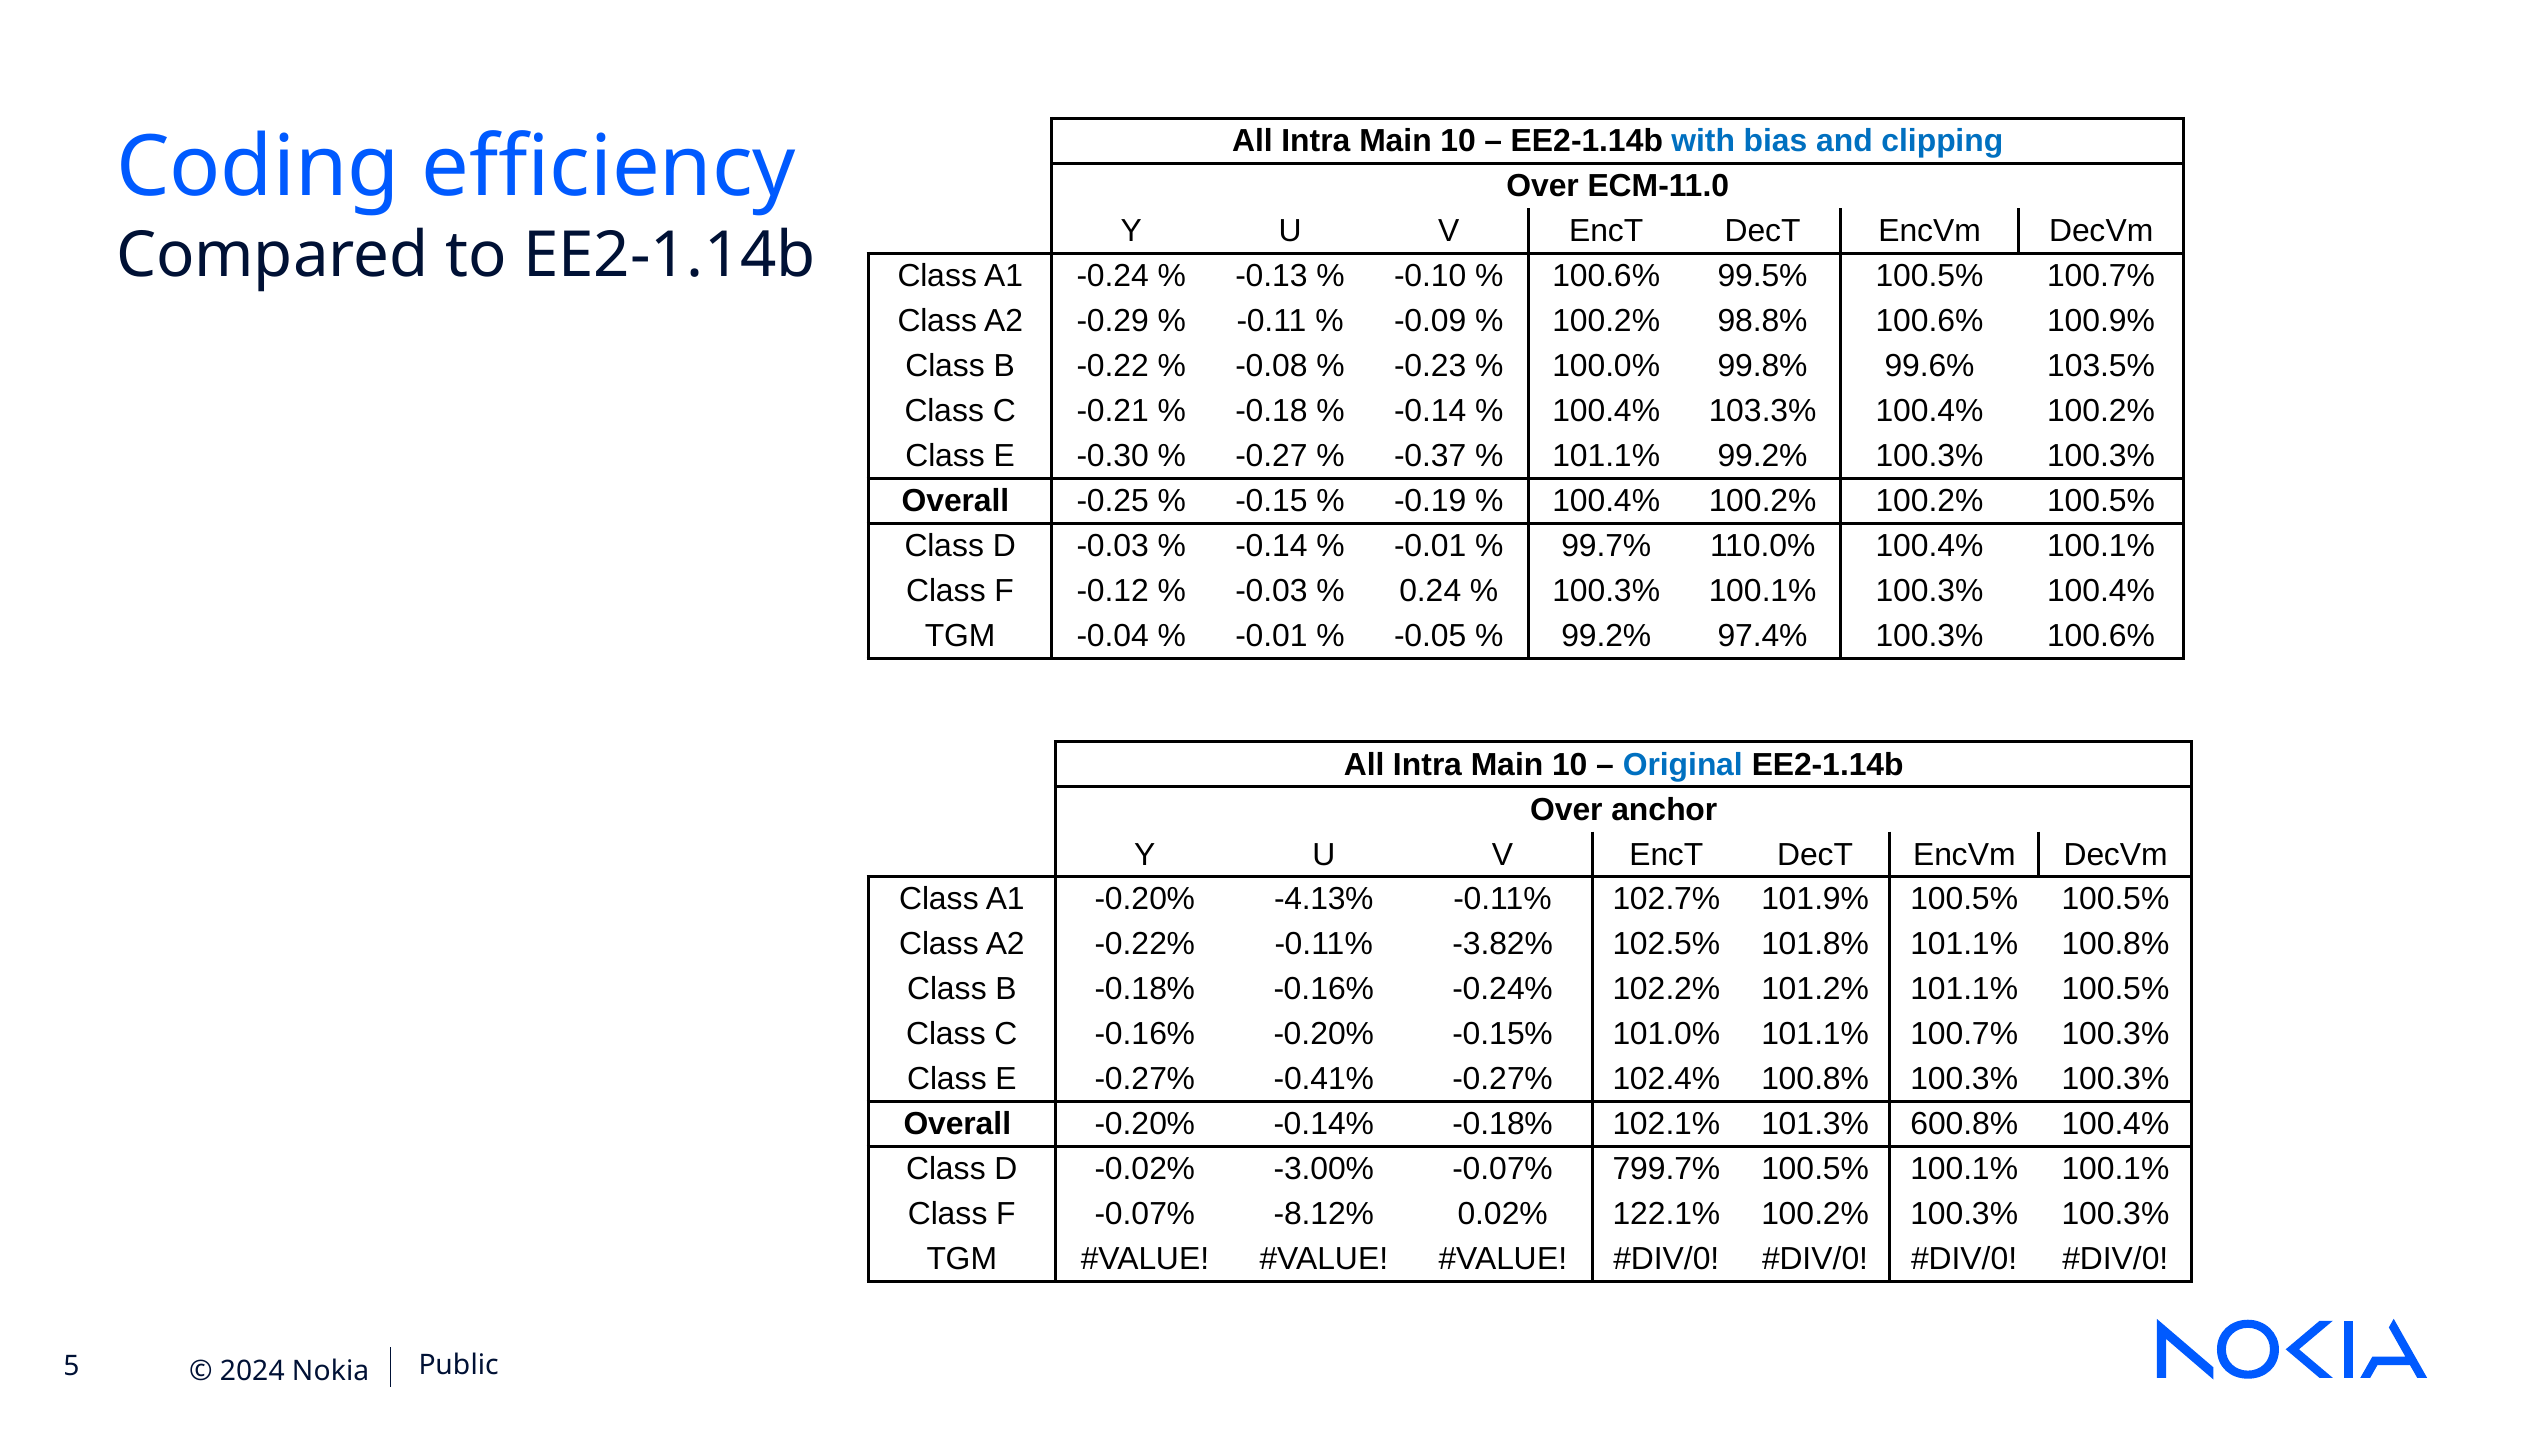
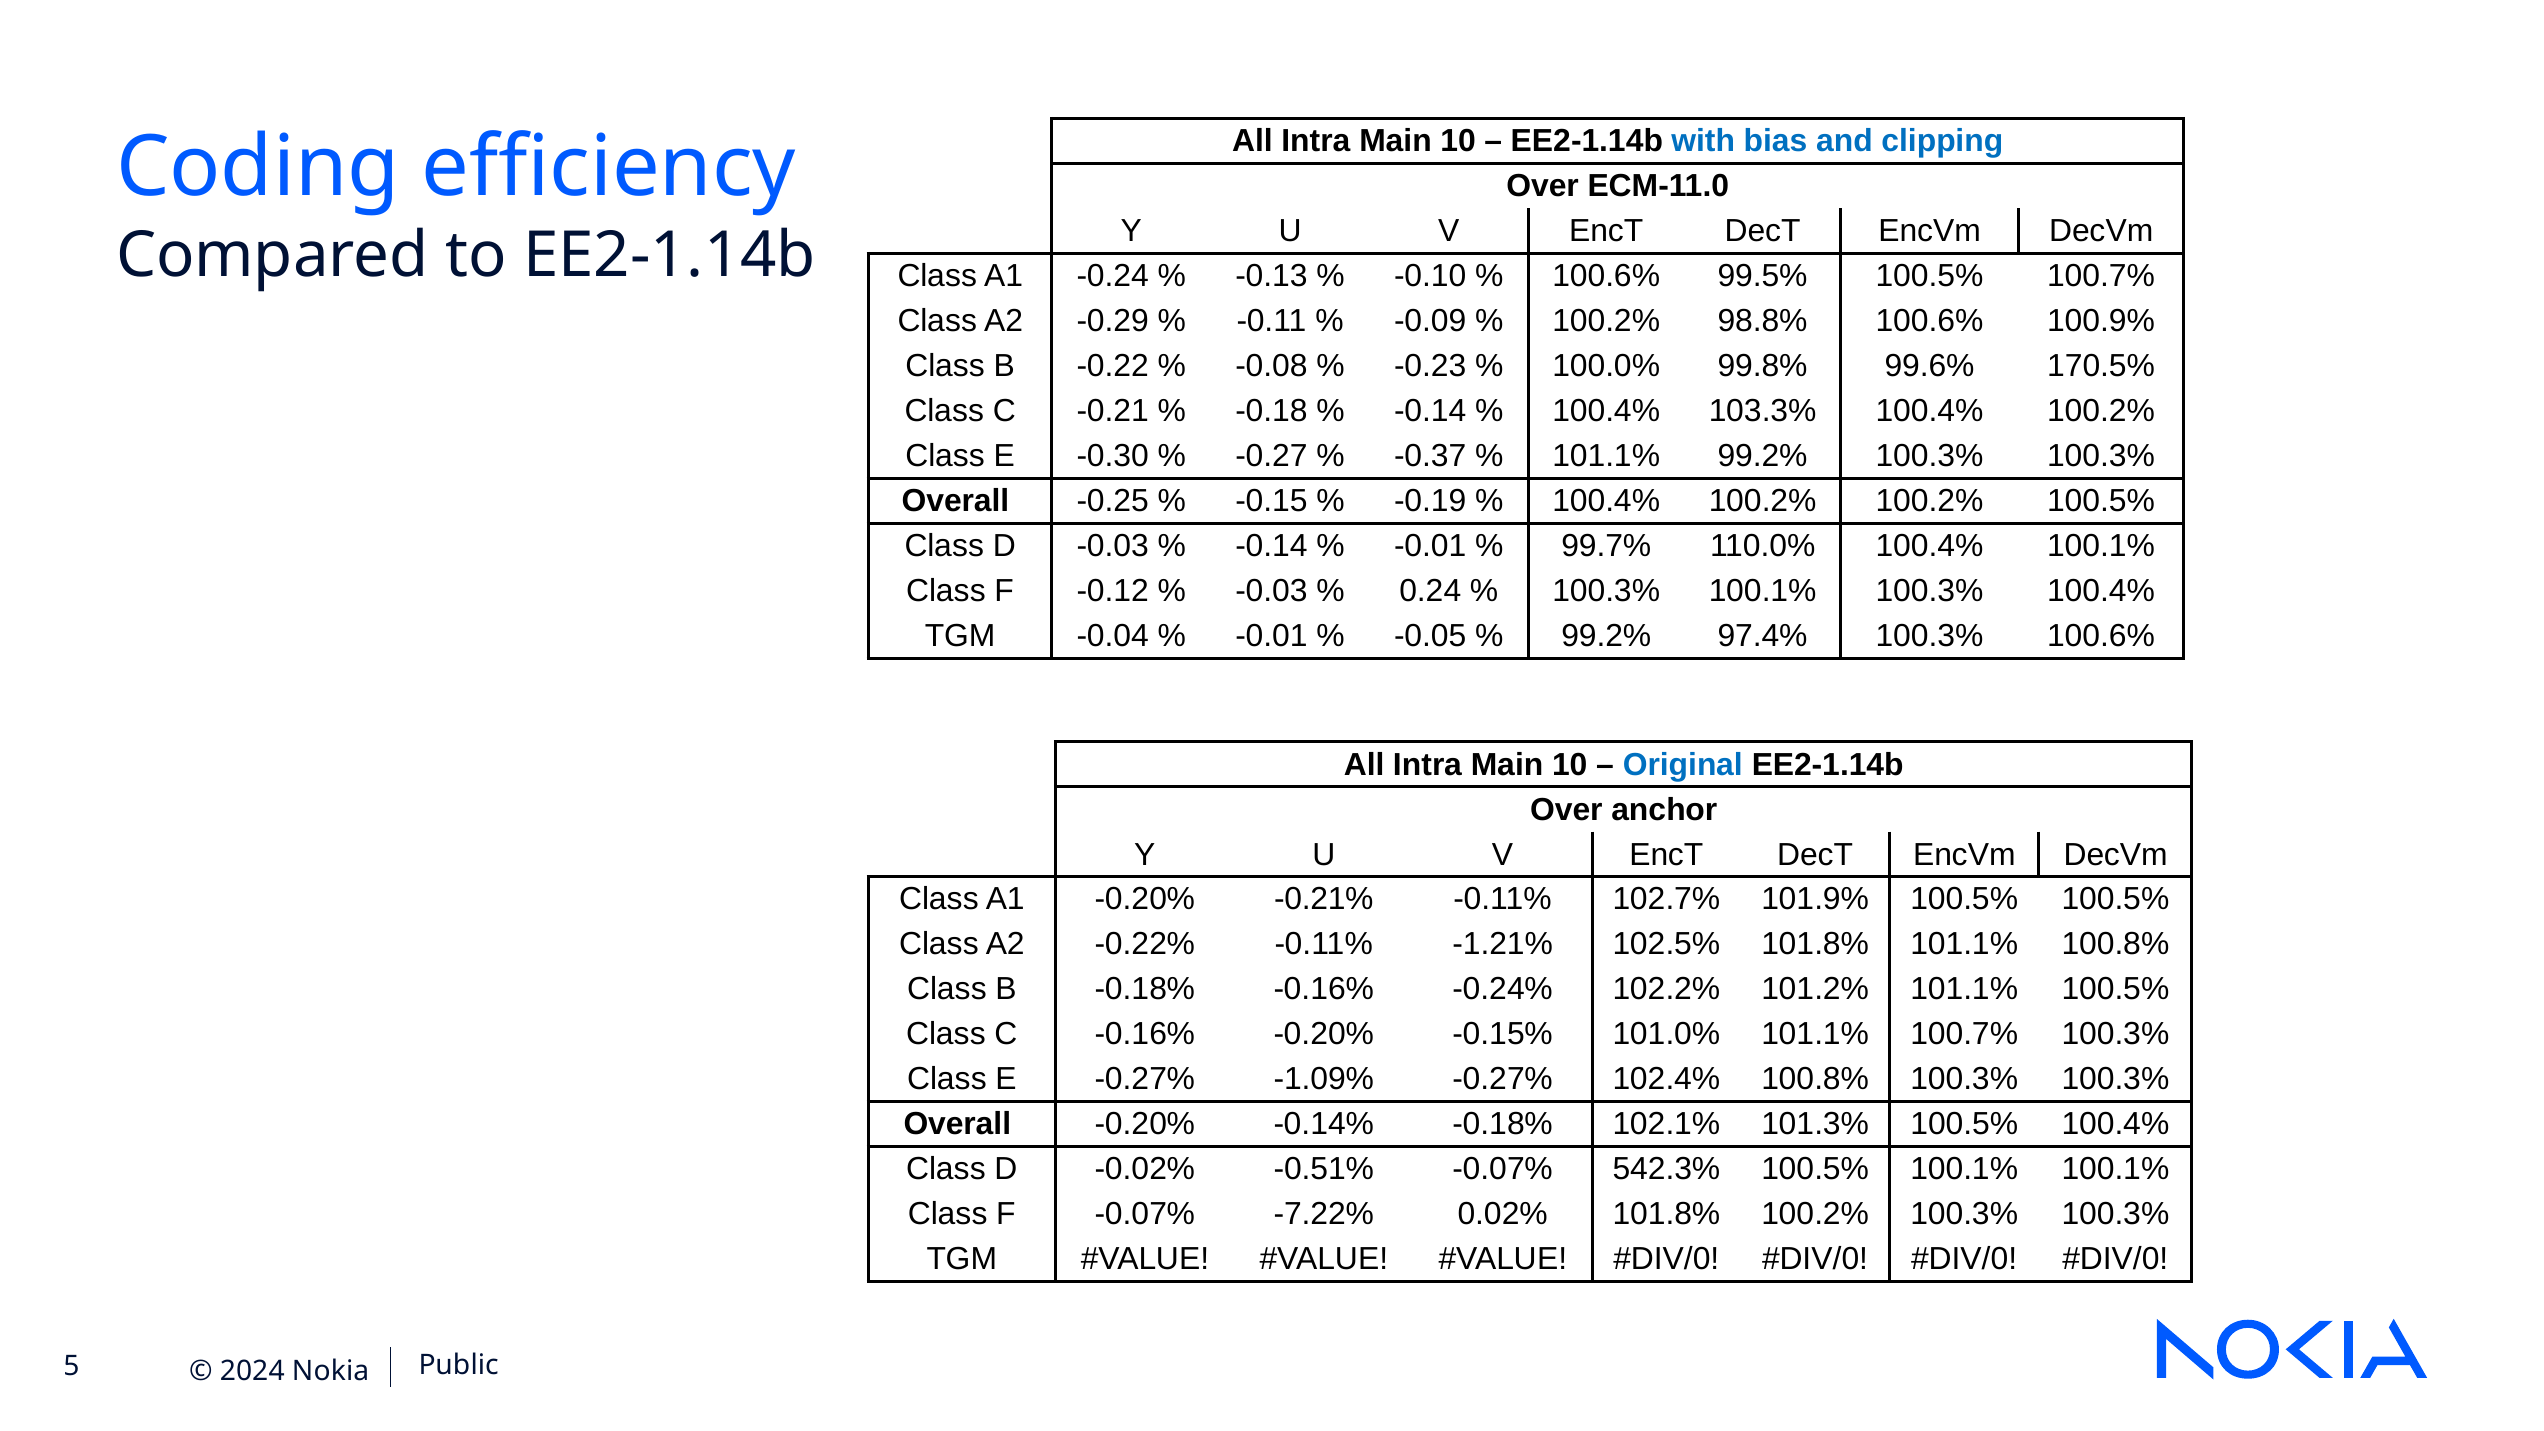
103.5%: 103.5% -> 170.5%
-4.13%: -4.13% -> -0.21%
-3.82%: -3.82% -> -1.21%
-0.41%: -0.41% -> -1.09%
101.3% 600.8%: 600.8% -> 100.5%
-3.00%: -3.00% -> -0.51%
799.7%: 799.7% -> 542.3%
-8.12%: -8.12% -> -7.22%
0.02% 122.1%: 122.1% -> 101.8%
